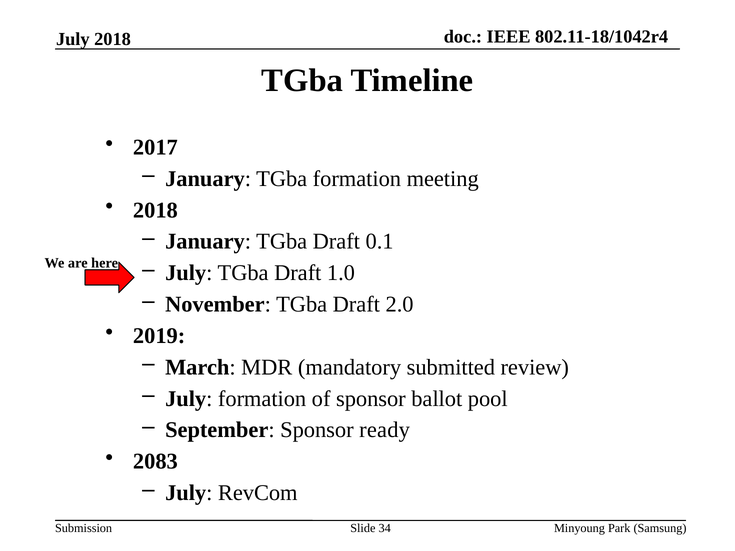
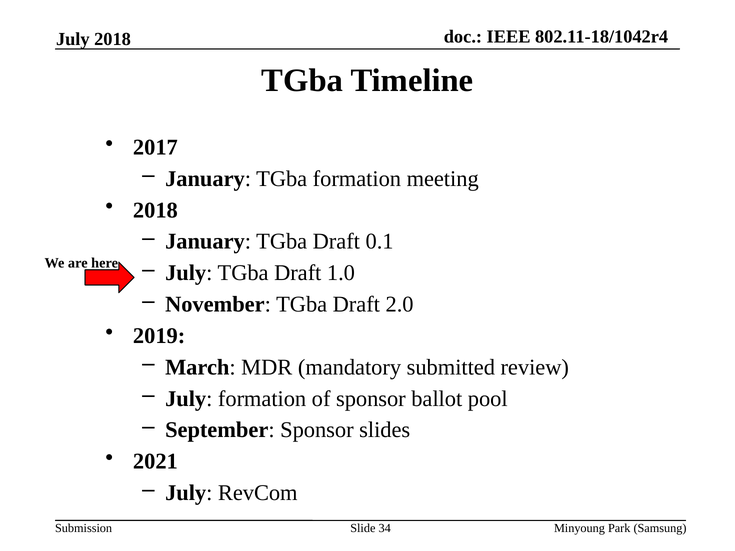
ready: ready -> slides
2083: 2083 -> 2021
